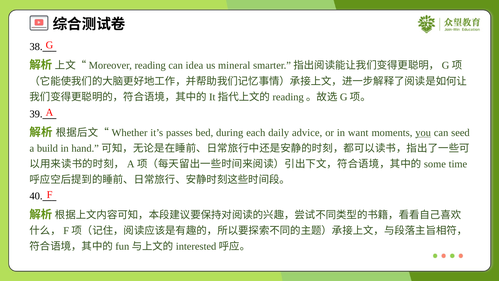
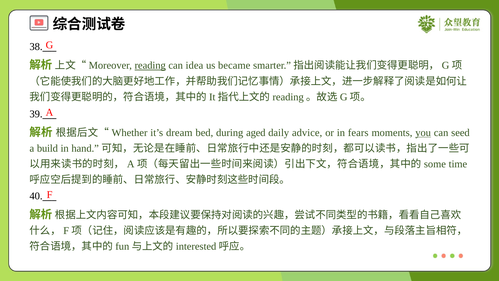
reading underline: none -> present
mineral: mineral -> became
passes: passes -> dream
each: each -> aged
want: want -> fears
